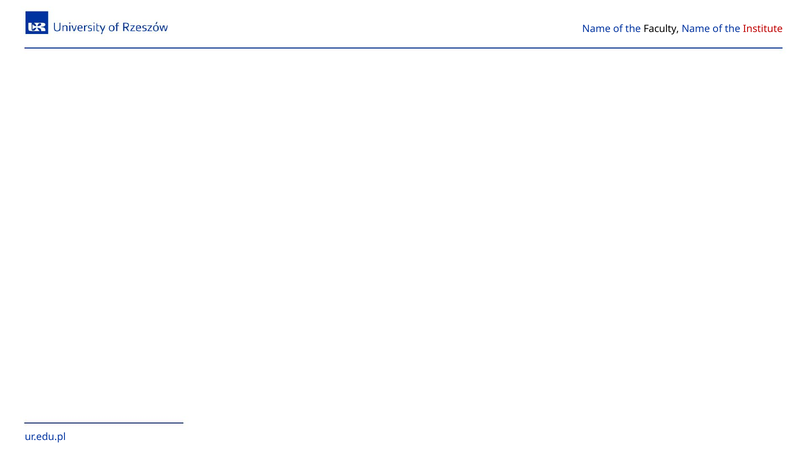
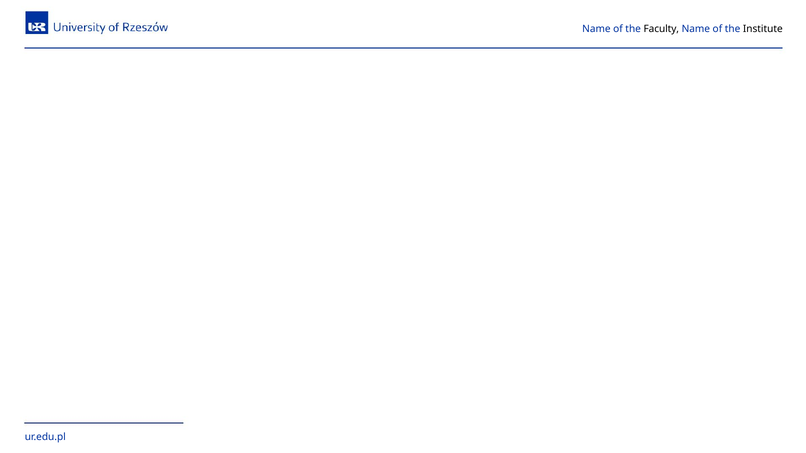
Institute colour: red -> black
